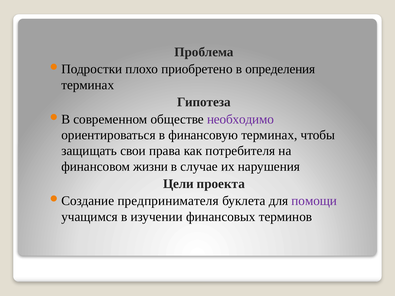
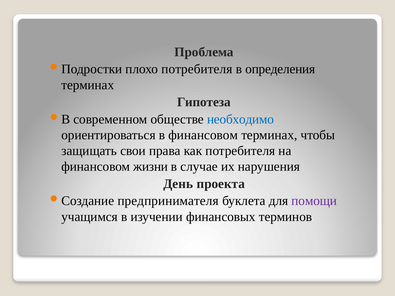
плохо приобретено: приобретено -> потребителя
необходимо colour: purple -> blue
в финансовую: финансовую -> финансовом
Цели: Цели -> День
